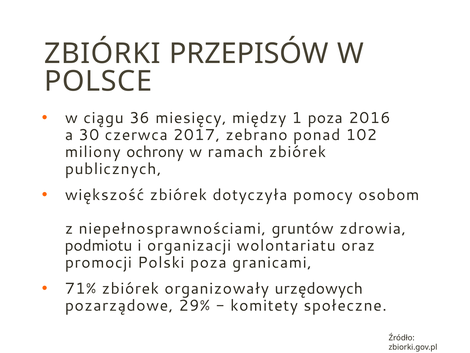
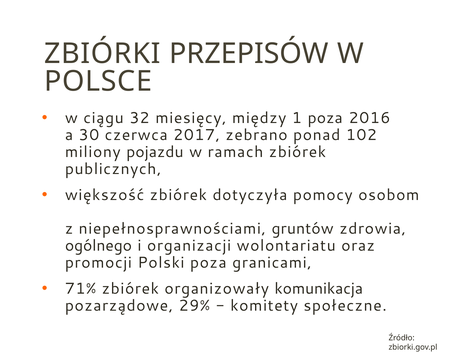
36: 36 -> 32
ochrony: ochrony -> pojazdu
podmiotu: podmiotu -> ogólnego
urzędowych: urzędowych -> komunikacja
